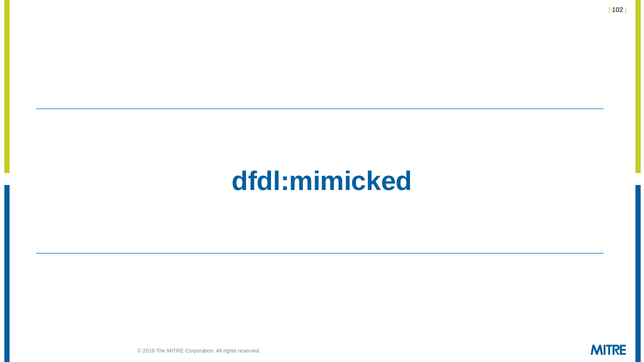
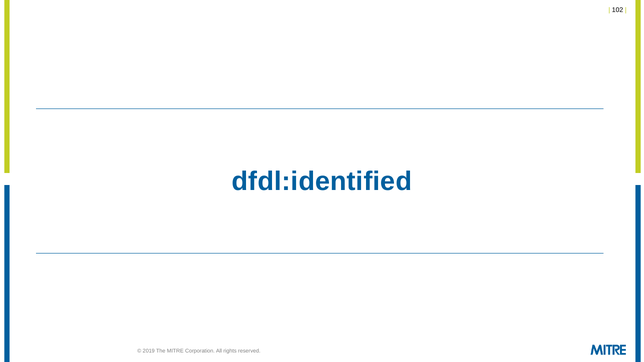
dfdl:mimicked: dfdl:mimicked -> dfdl:identified
